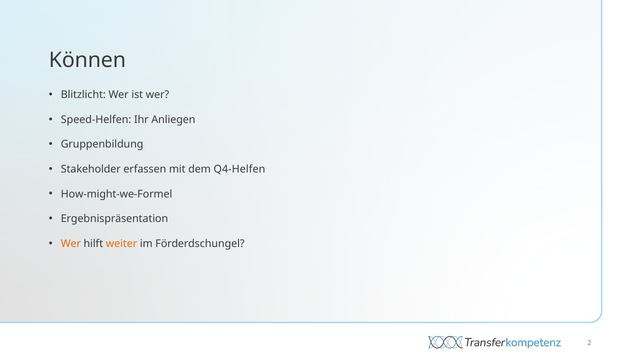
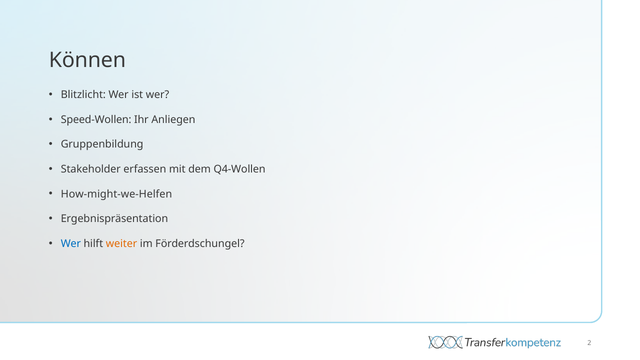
Speed-Helfen: Speed-Helfen -> Speed-Wollen
Q4-Helfen: Q4-Helfen -> Q4-Wollen
How-might-we-Formel: How-might-we-Formel -> How-might-we-Helfen
Wer at (71, 244) colour: orange -> blue
